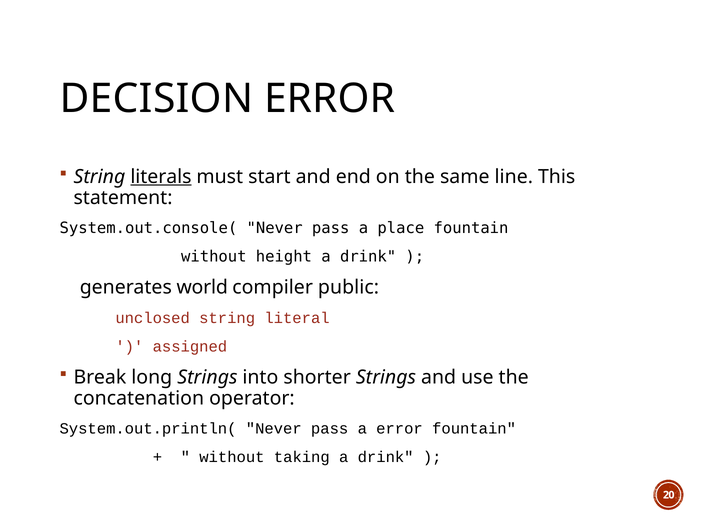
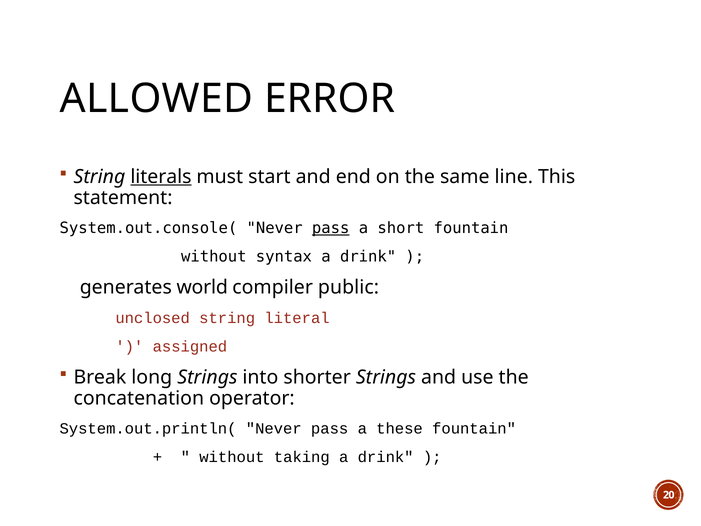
DECISION: DECISION -> ALLOWED
pass at (331, 228) underline: none -> present
place: place -> short
height: height -> syntax
a error: error -> these
